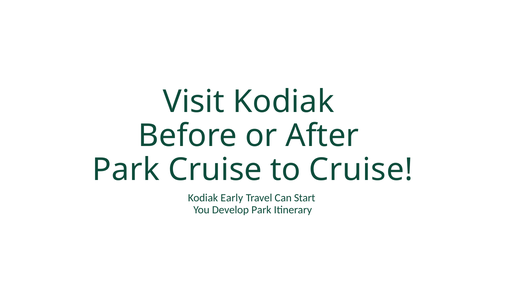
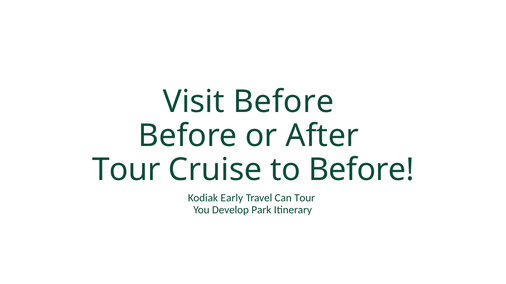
Visit Kodiak: Kodiak -> Before
Park at (126, 170): Park -> Tour
to Cruise: Cruise -> Before
Can Start: Start -> Tour
